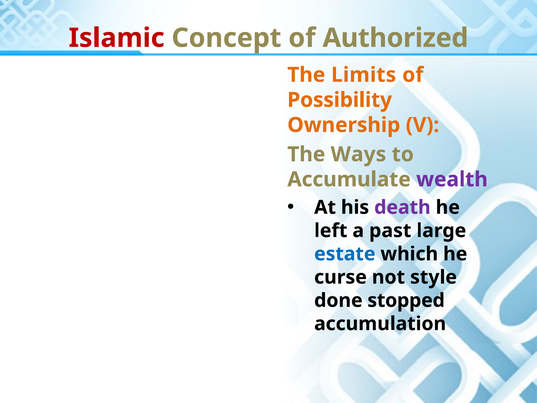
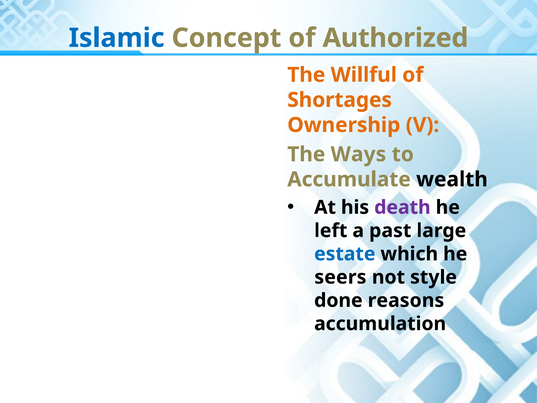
Islamic colour: red -> blue
Limits: Limits -> Willful
Possibility: Possibility -> Shortages
wealth colour: purple -> black
curse: curse -> seers
stopped: stopped -> reasons
